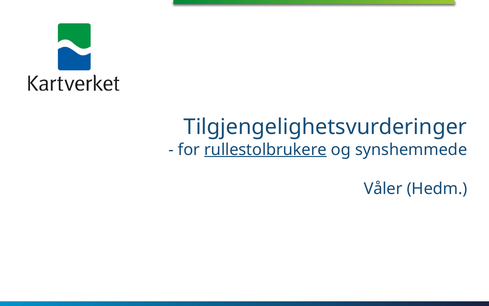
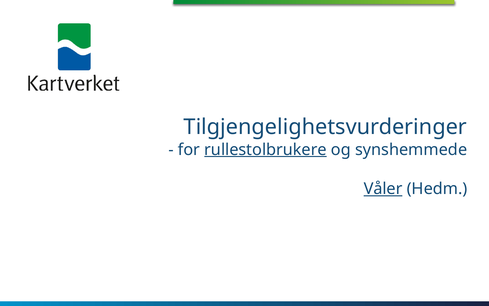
Våler underline: none -> present
